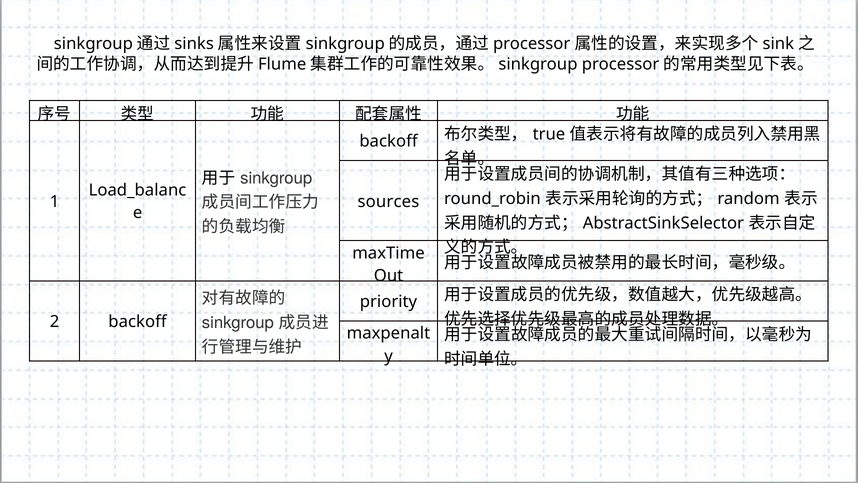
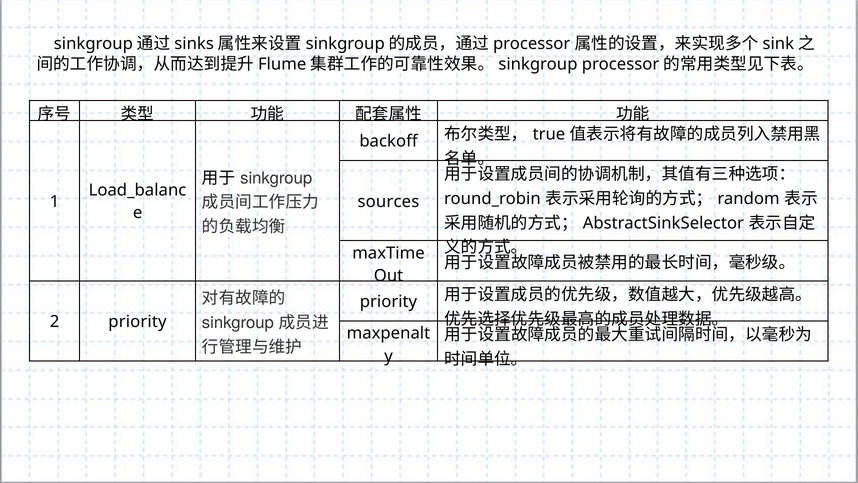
2 backoff: backoff -> priority
